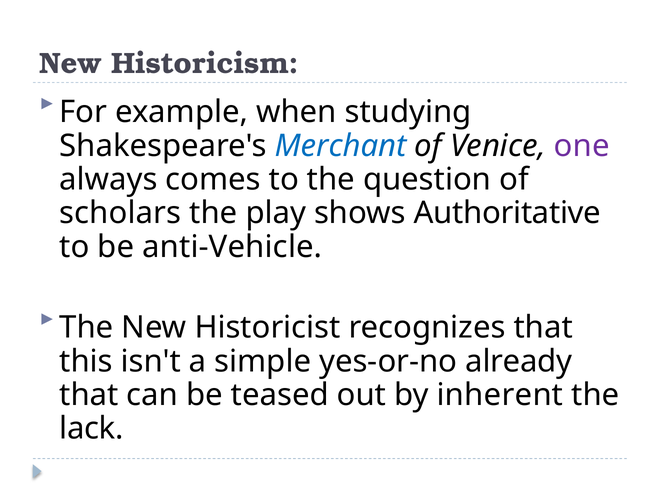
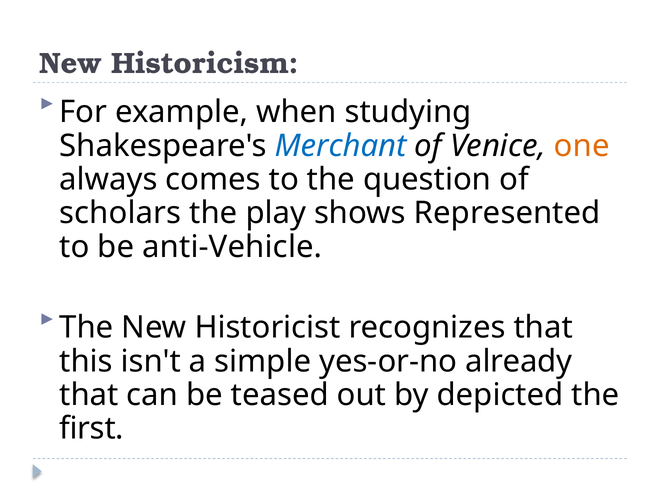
one colour: purple -> orange
Authoritative: Authoritative -> Represented
inherent: inherent -> depicted
lack: lack -> first
